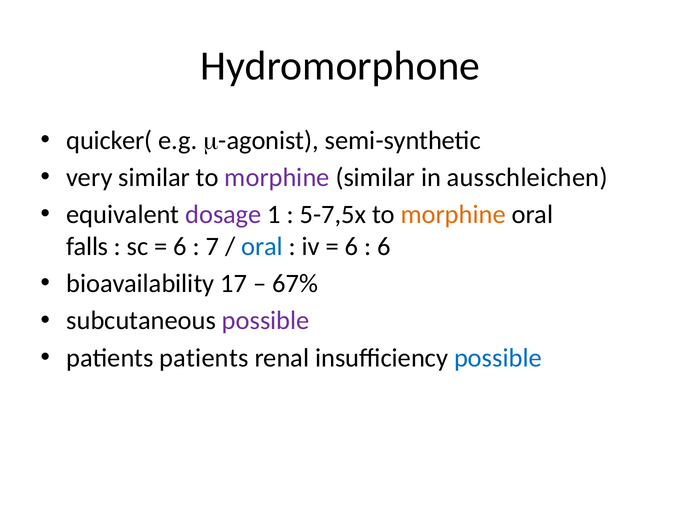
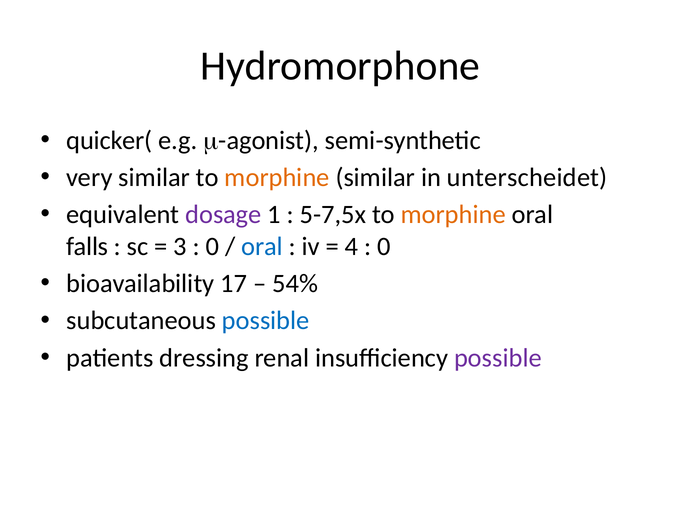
morphine at (277, 177) colour: purple -> orange
ausschleichen: ausschleichen -> unterscheidet
6 at (180, 246): 6 -> 3
7 at (212, 246): 7 -> 0
6 at (351, 246): 6 -> 4
6 at (384, 246): 6 -> 0
67%: 67% -> 54%
possible at (266, 321) colour: purple -> blue
patients patients: patients -> dressing
possible at (498, 358) colour: blue -> purple
